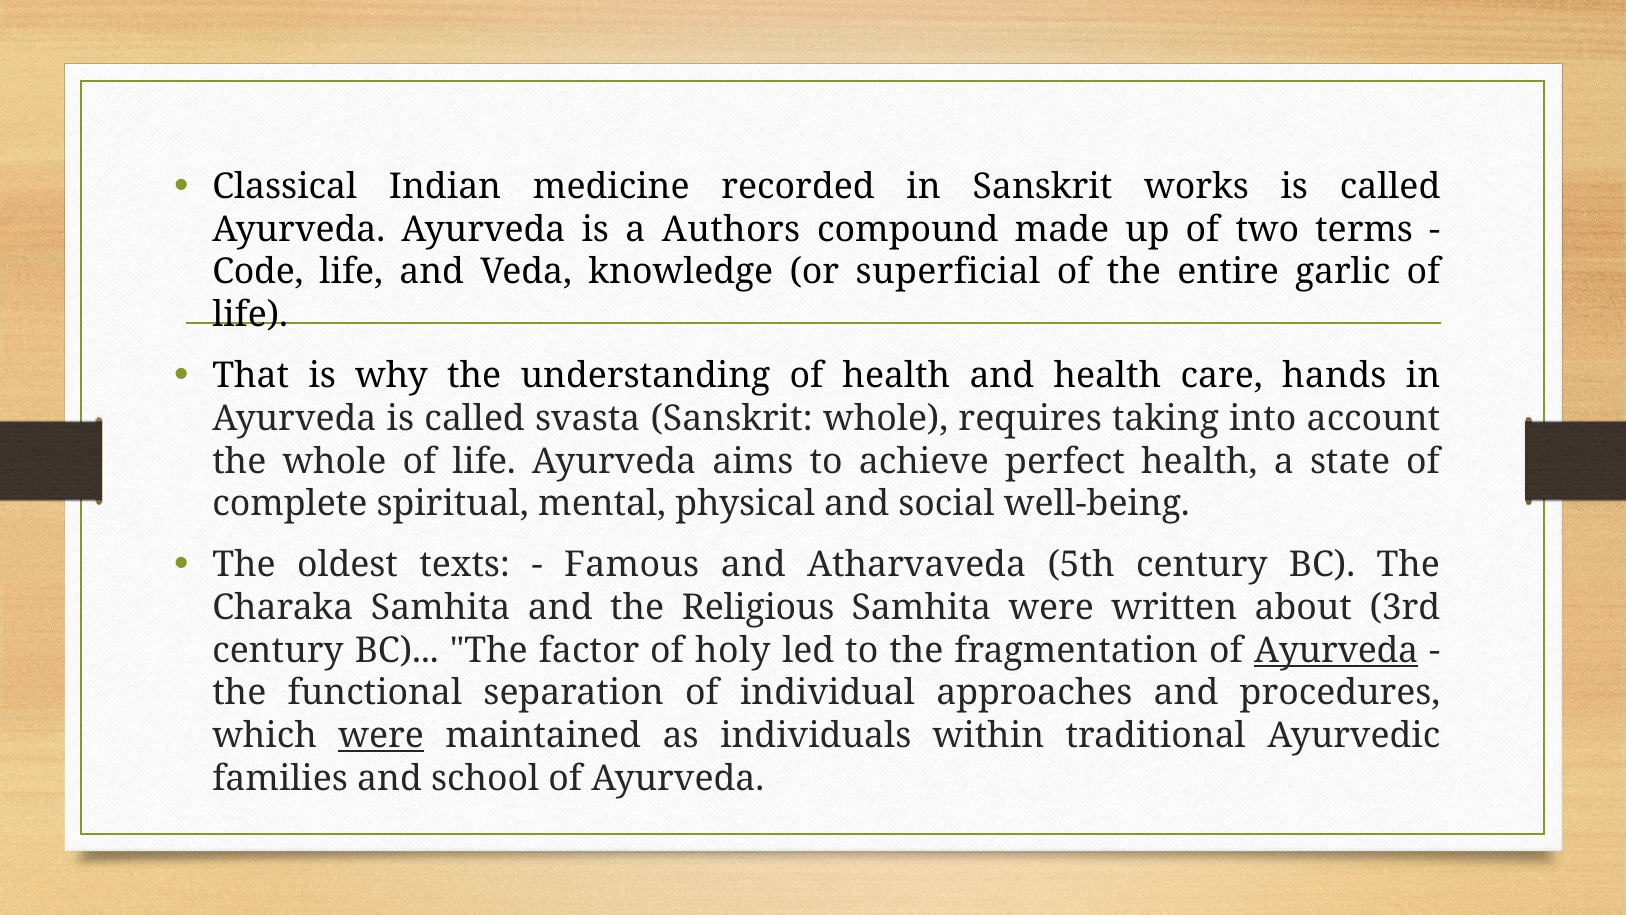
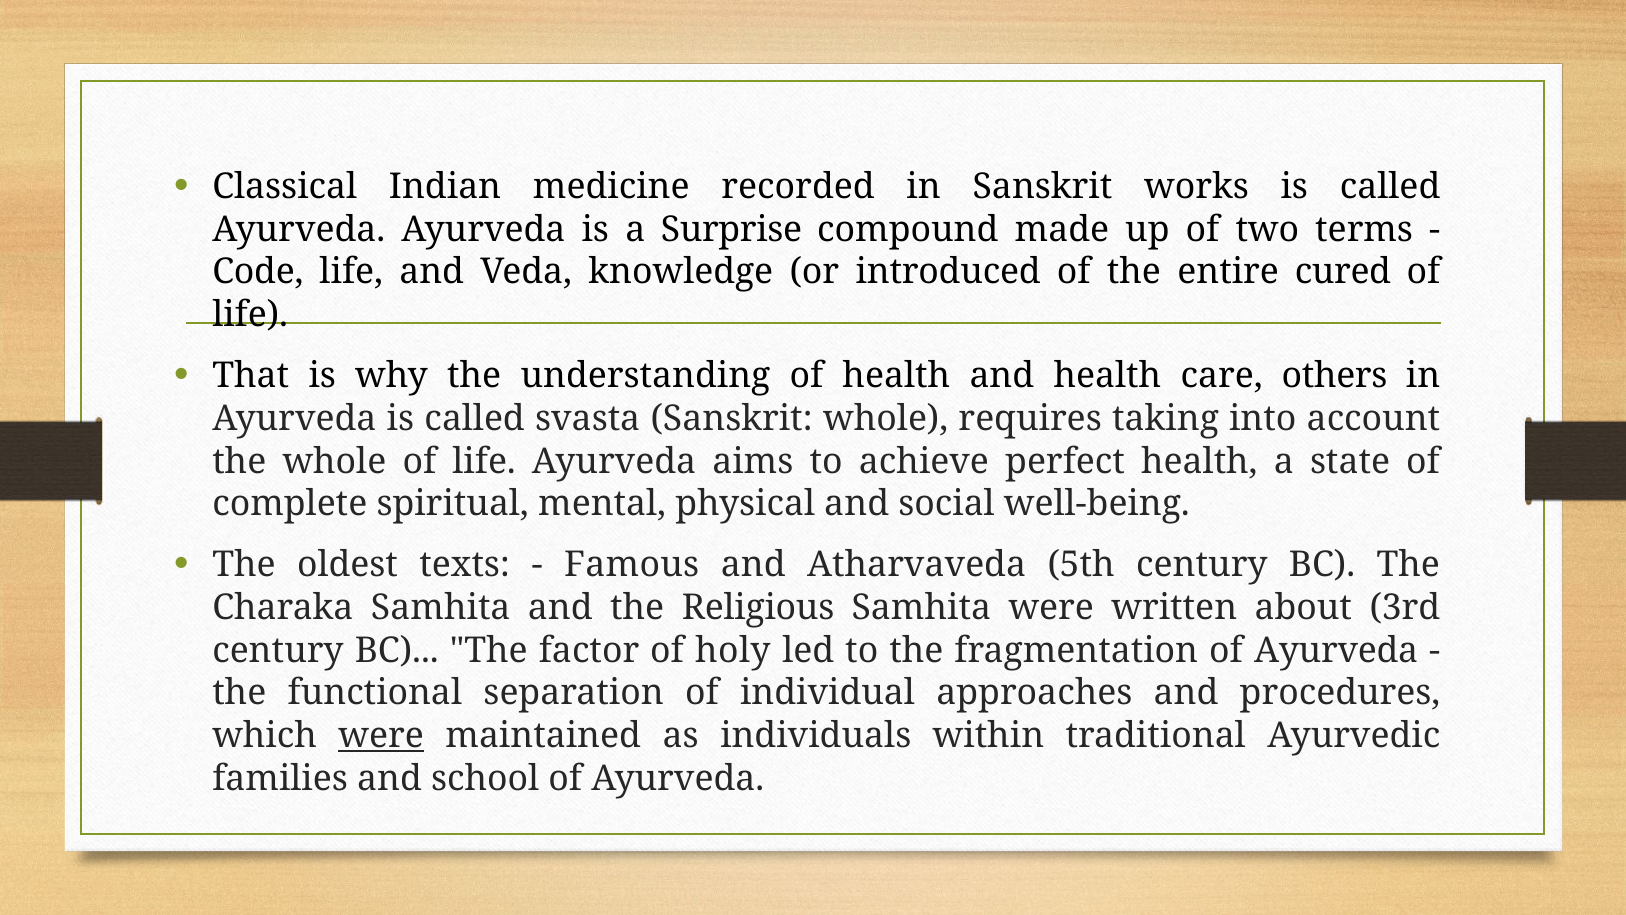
Authors: Authors -> Surprise
superficial: superficial -> introduced
garlic: garlic -> cured
hands: hands -> others
Ayurveda at (1336, 650) underline: present -> none
